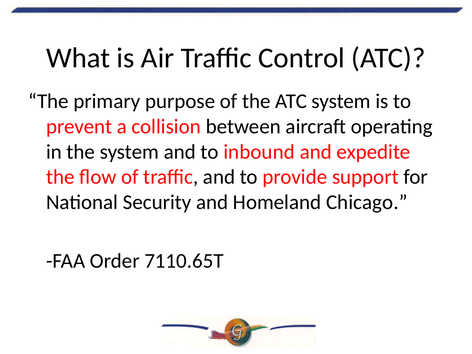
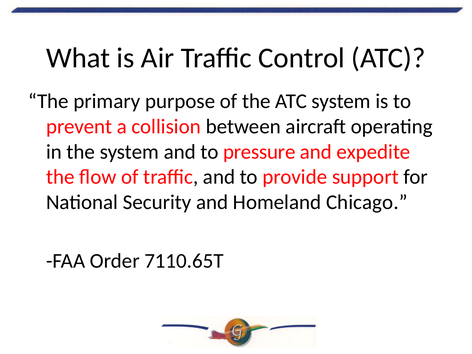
inbound: inbound -> pressure
